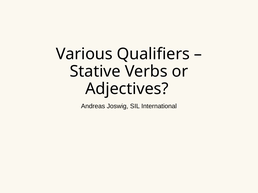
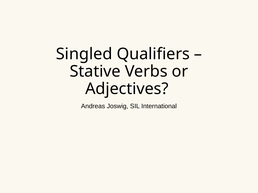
Various: Various -> Singled
